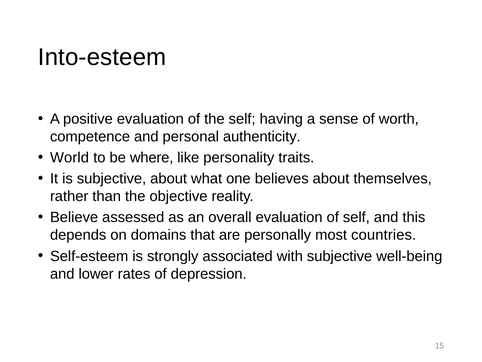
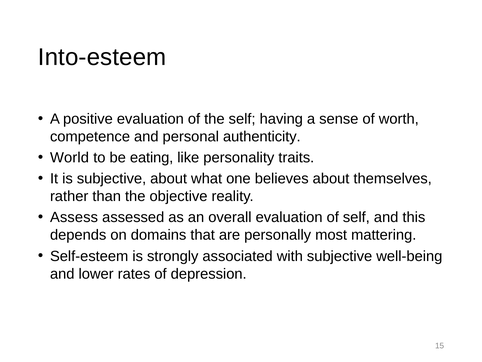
where: where -> eating
Believe: Believe -> Assess
countries: countries -> mattering
